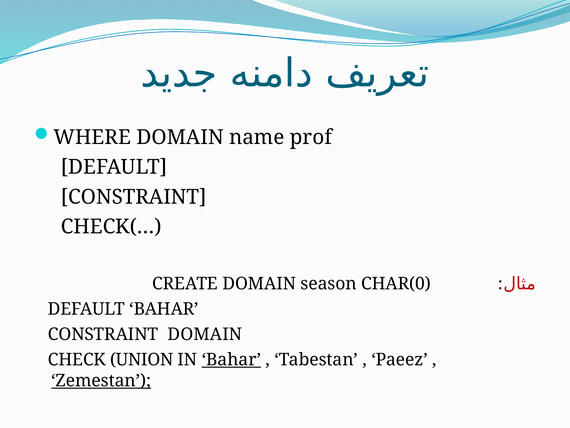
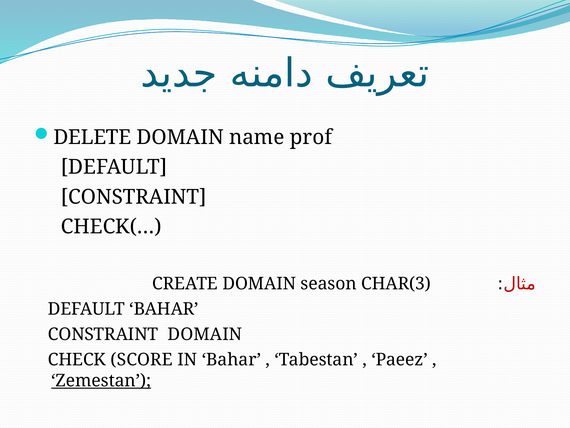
WHERE: WHERE -> DELETE
CHAR(0: CHAR(0 -> CHAR(3
UNION: UNION -> SCORE
Bahar at (231, 359) underline: present -> none
